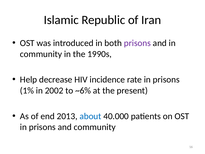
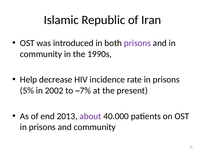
1%: 1% -> 5%
~6%: ~6% -> ~7%
about colour: blue -> purple
